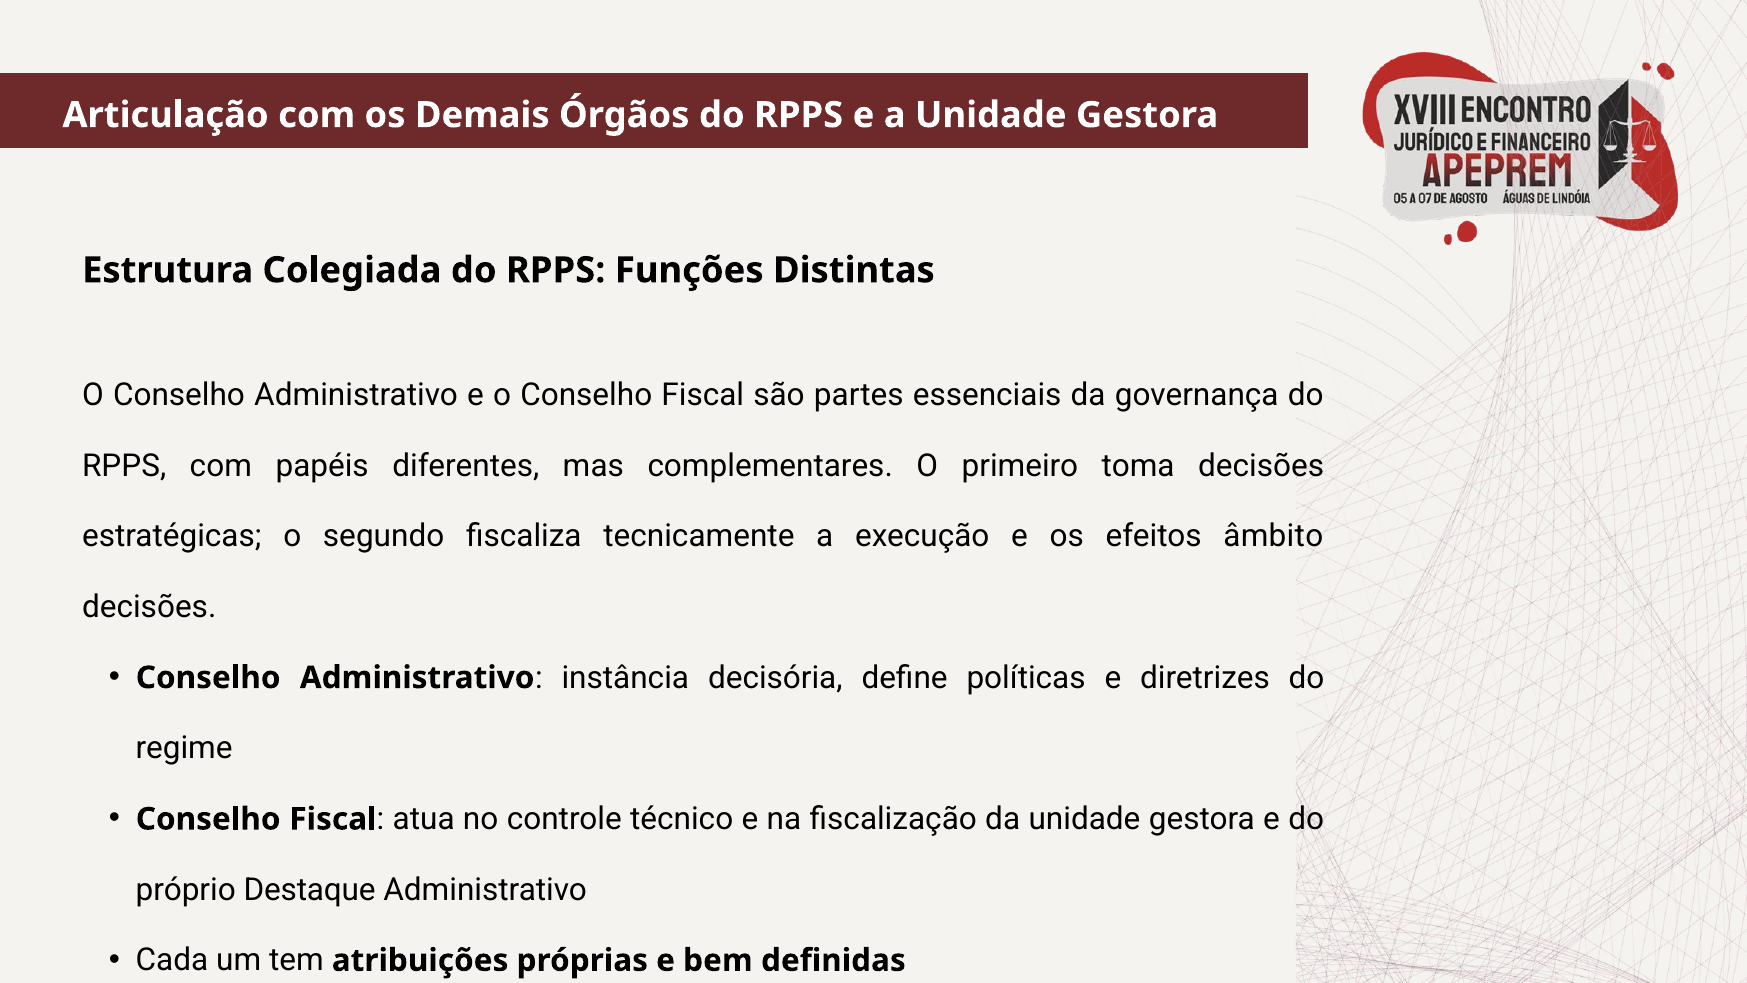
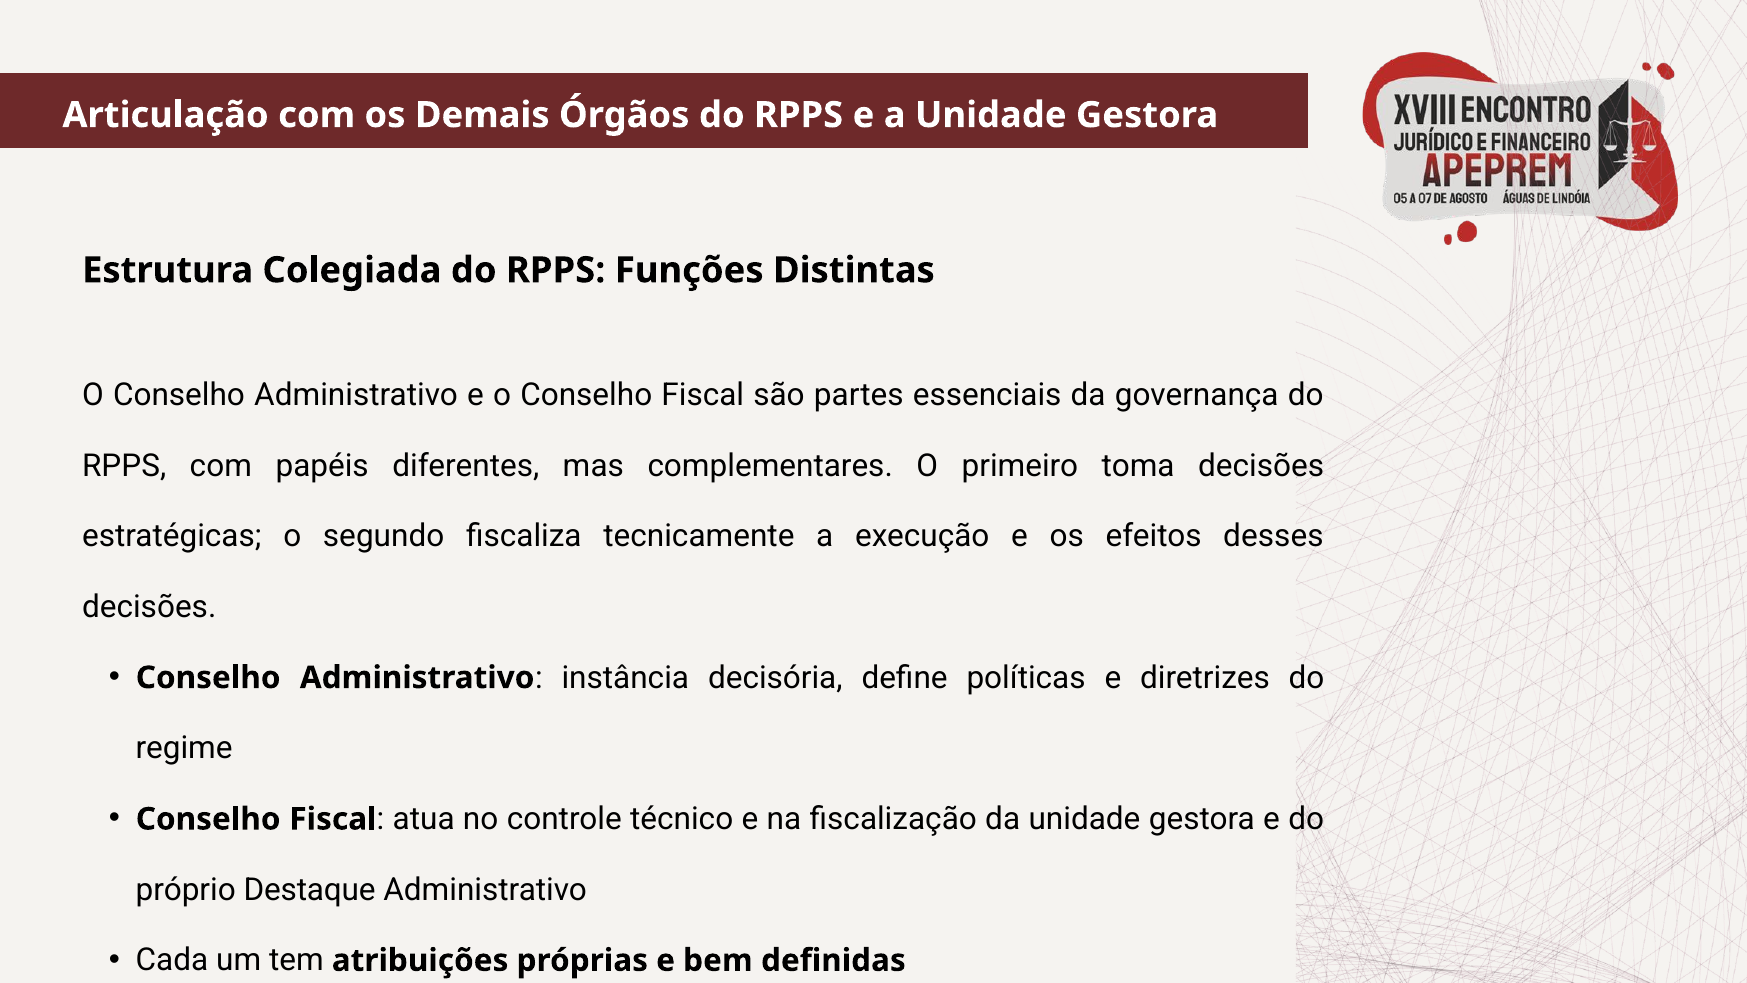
âmbito: âmbito -> desses
